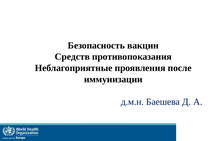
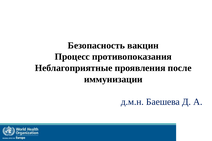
Средств: Средств -> Процесс
